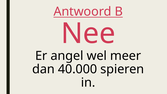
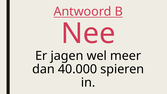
angel: angel -> jagen
